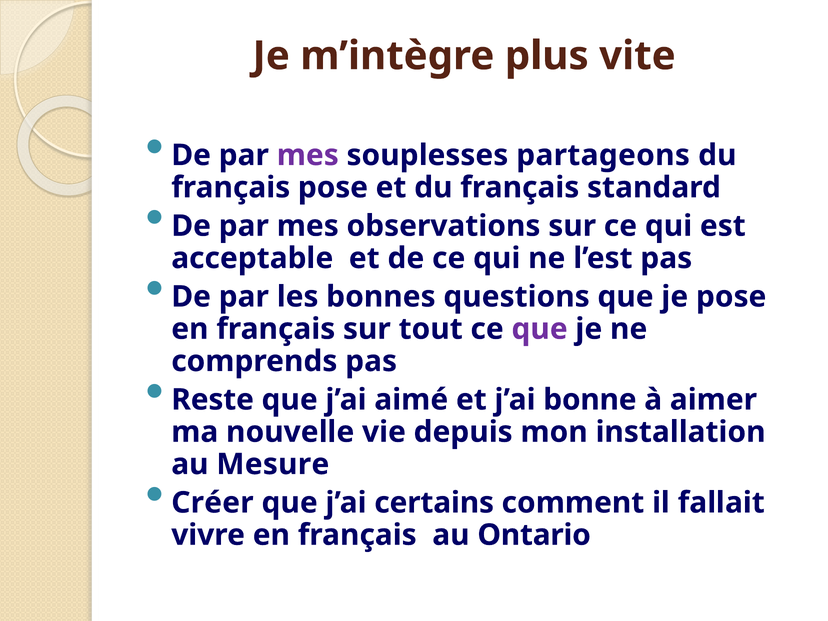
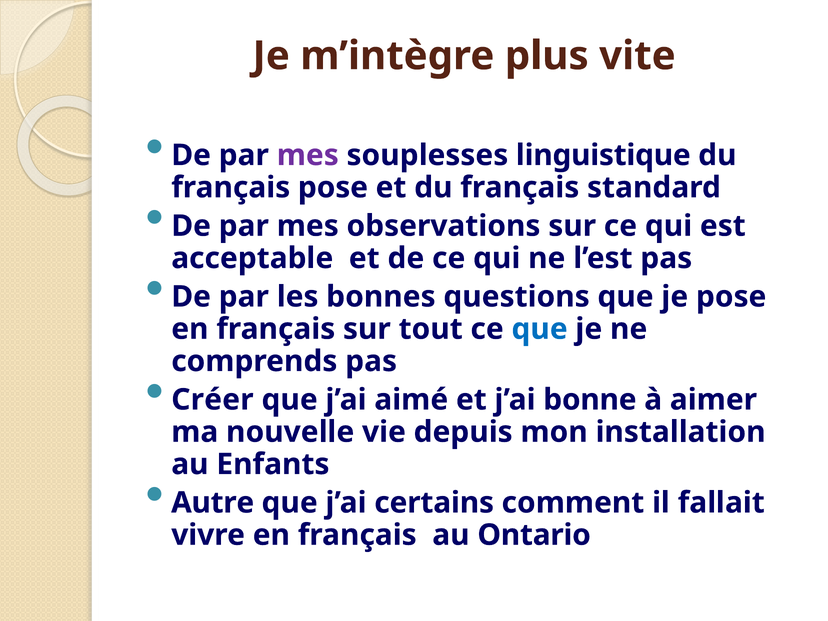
partageons: partageons -> linguistique
que at (540, 329) colour: purple -> blue
Reste: Reste -> Créer
Mesure: Mesure -> Enfants
Créer: Créer -> Autre
